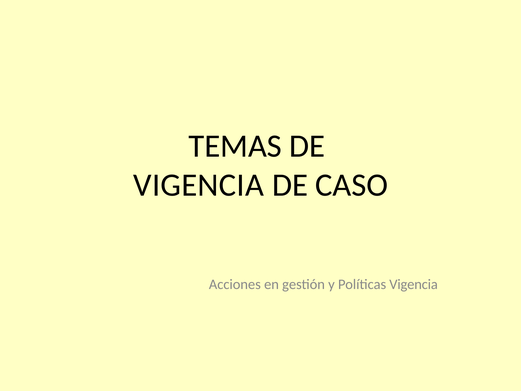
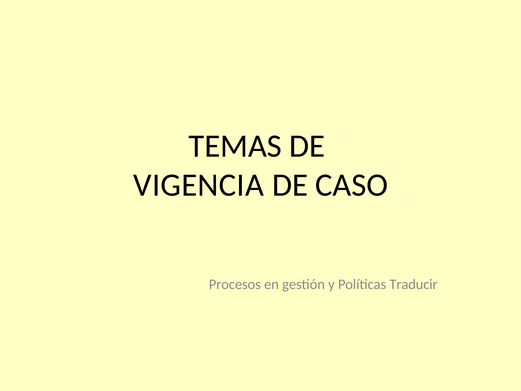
Acciones: Acciones -> Procesos
Políticas Vigencia: Vigencia -> Traducir
